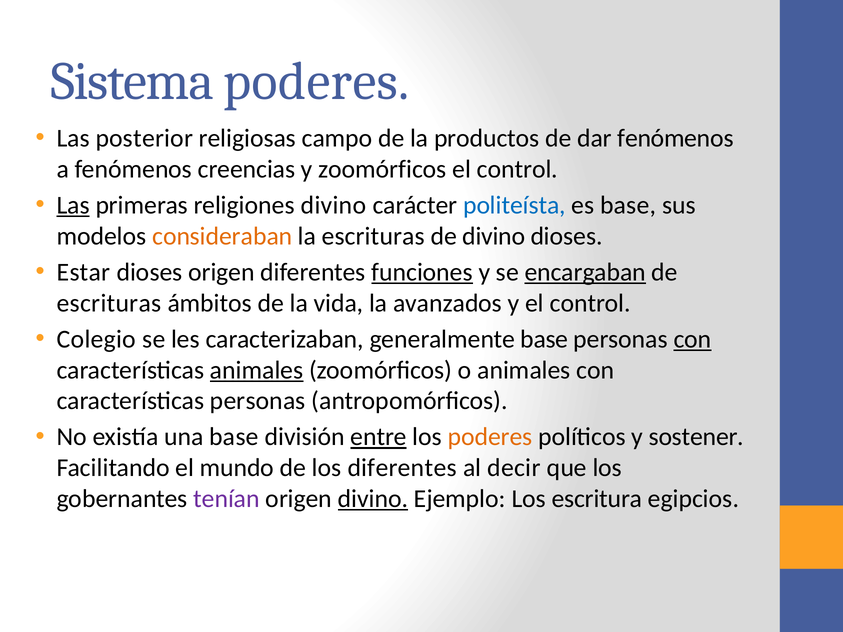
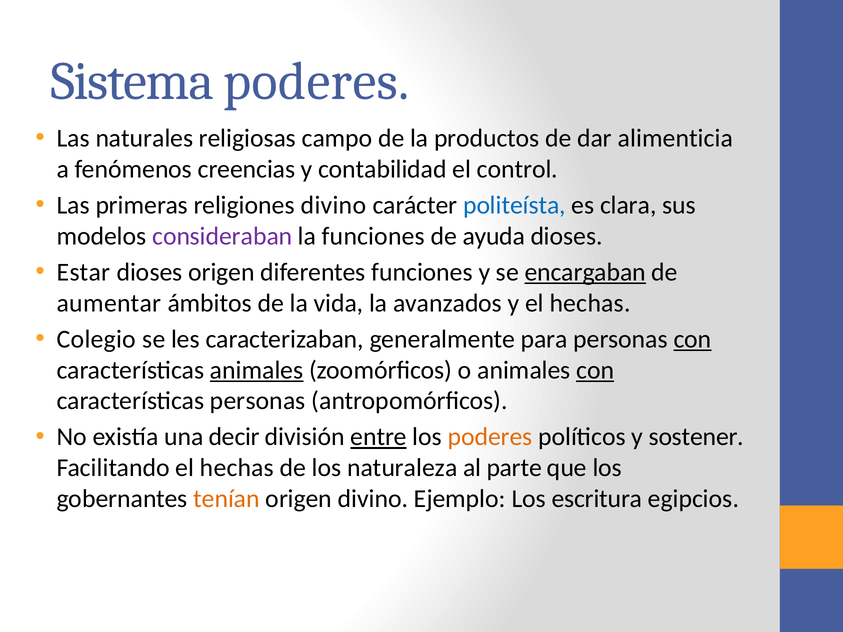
posterior: posterior -> naturales
dar fenómenos: fenómenos -> alimenticia
y zoomórficos: zoomórficos -> contabilidad
Las at (73, 205) underline: present -> none
es base: base -> clara
consideraban colour: orange -> purple
la escrituras: escrituras -> funciones
de divino: divino -> ayuda
funciones at (422, 272) underline: present -> none
escrituras at (109, 303): escrituras -> aumentar
y el control: control -> hechas
generalmente base: base -> para
con at (595, 370) underline: none -> present
una base: base -> decir
Facilitando el mundo: mundo -> hechas
los diferentes: diferentes -> naturaleza
decir: decir -> parte
tenían colour: purple -> orange
divino at (373, 499) underline: present -> none
